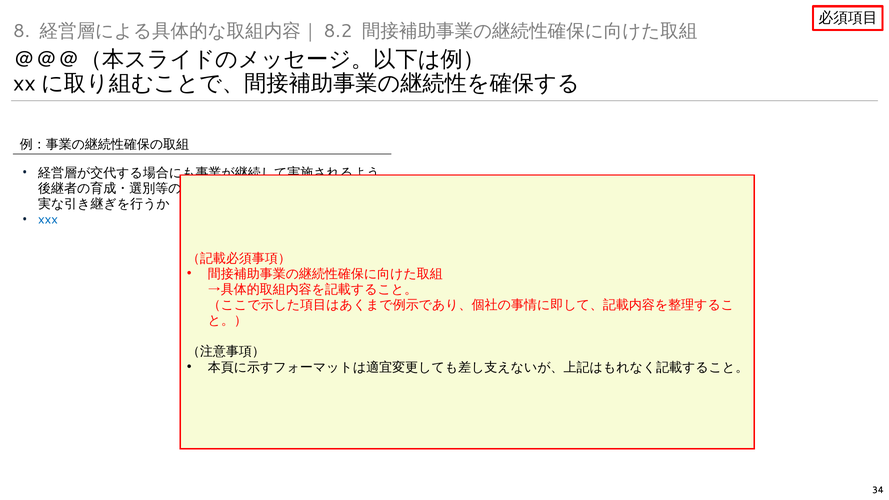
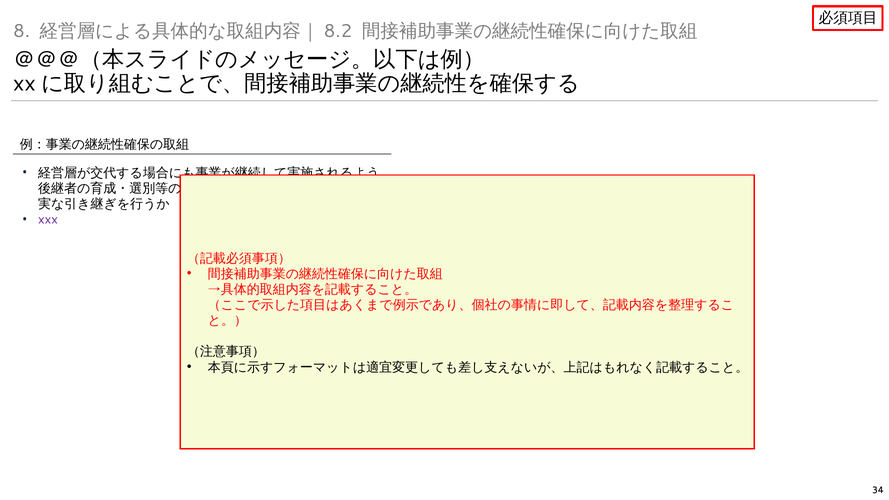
xxx colour: blue -> purple
